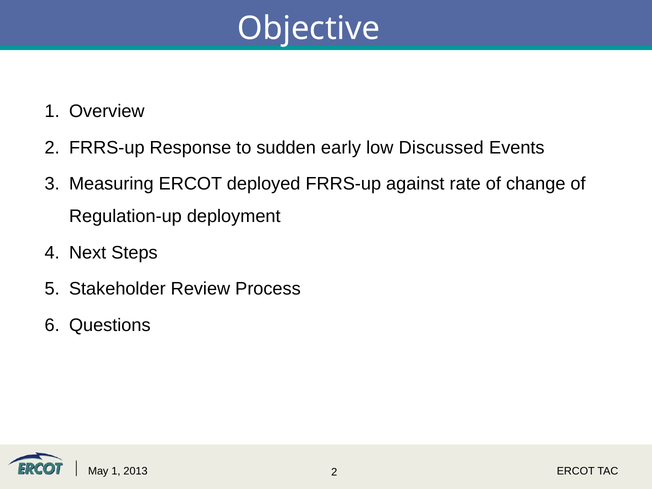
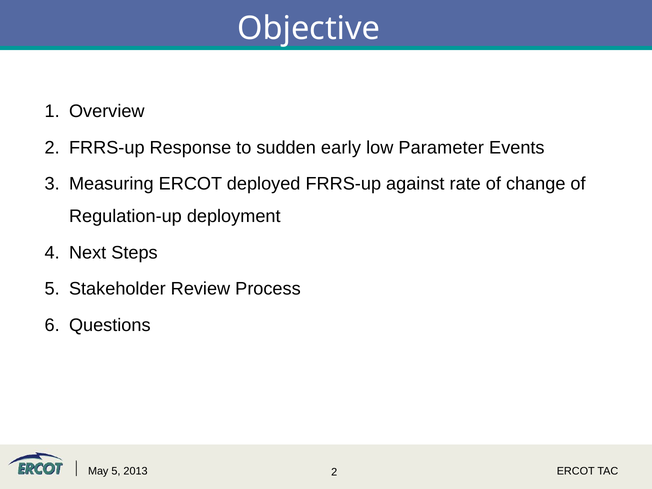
Discussed: Discussed -> Parameter
May 1: 1 -> 5
